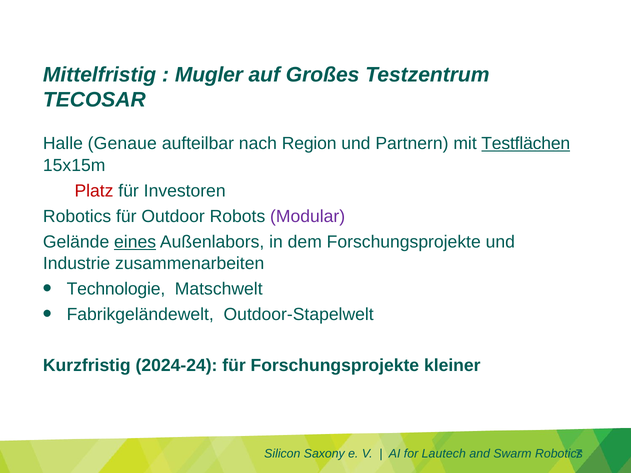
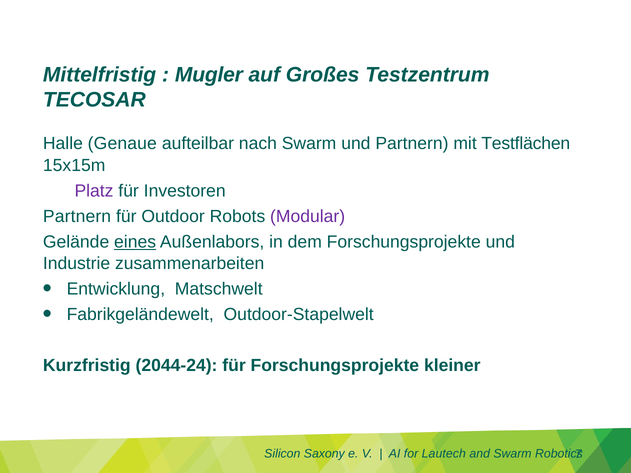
nach Region: Region -> Swarm
Testflächen underline: present -> none
Platz colour: red -> purple
Robotics at (77, 216): Robotics -> Partnern
Technologie: Technologie -> Entwicklung
2024-24: 2024-24 -> 2044-24
